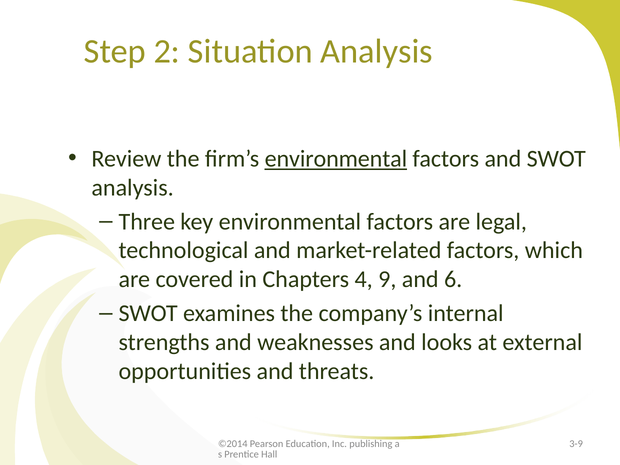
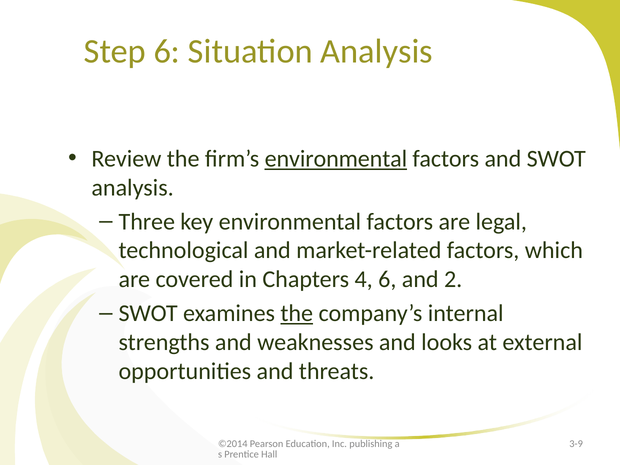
Step 2: 2 -> 6
4 9: 9 -> 6
6: 6 -> 2
the at (297, 313) underline: none -> present
